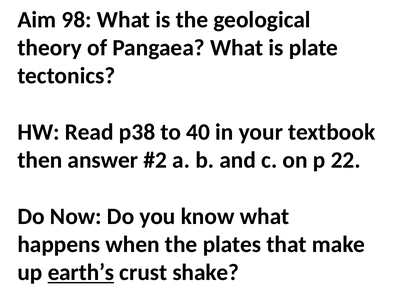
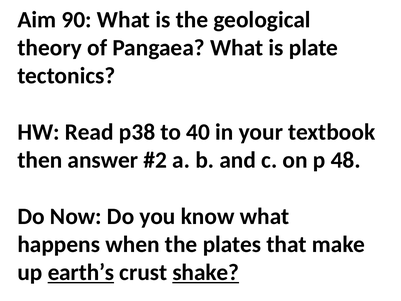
98: 98 -> 90
22: 22 -> 48
shake underline: none -> present
